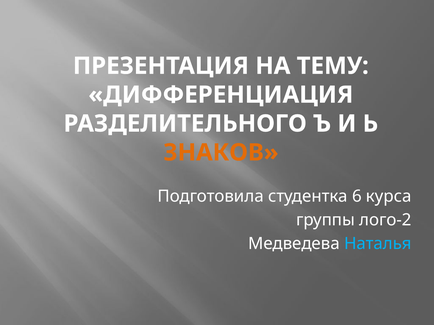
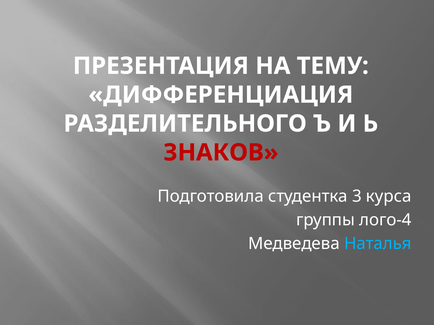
ЗНАКОВ colour: orange -> red
6: 6 -> 3
лого-2: лого-2 -> лого-4
